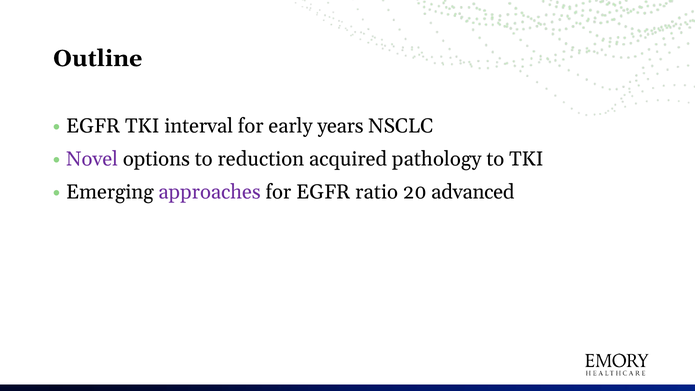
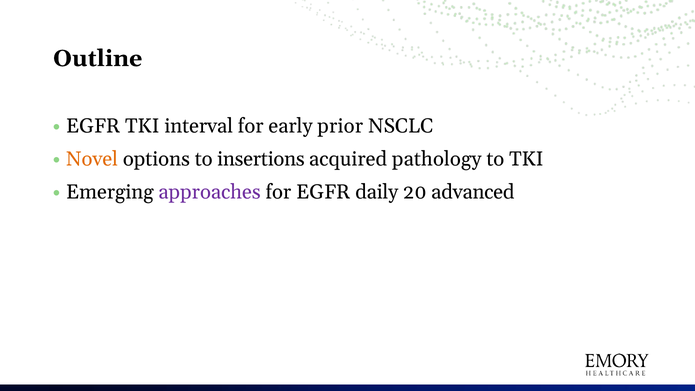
years: years -> prior
Novel colour: purple -> orange
reduction: reduction -> insertions
ratio: ratio -> daily
